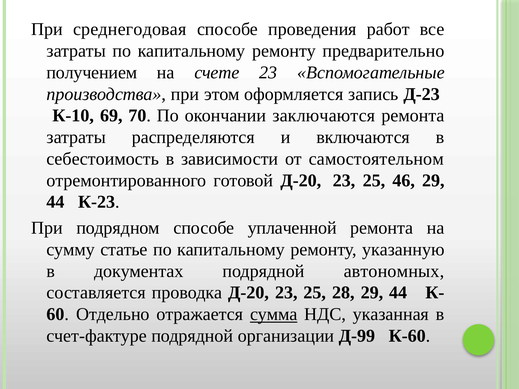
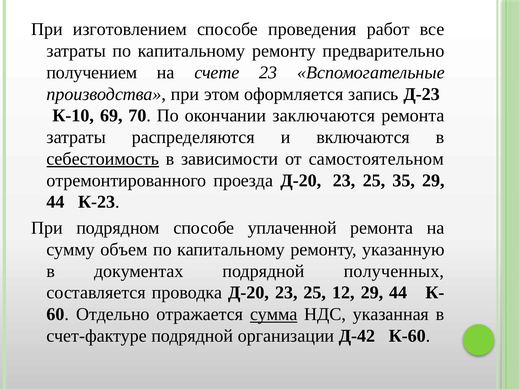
среднегодовая: среднегодовая -> изготовлением
себестоимость underline: none -> present
готовой: готовой -> проезда
46: 46 -> 35
статье: статье -> объем
автономных: автономных -> полученных
28: 28 -> 12
Д-99: Д-99 -> Д-42
